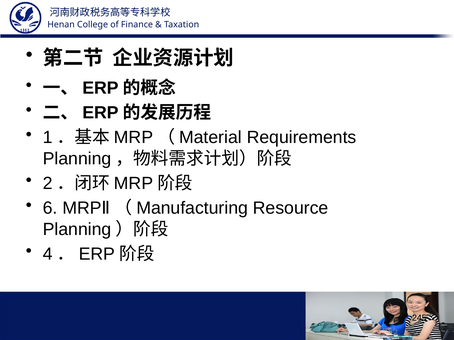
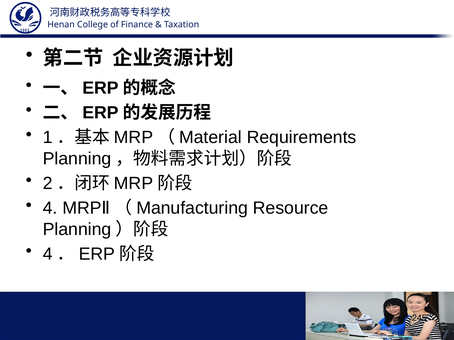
6 at (50, 208): 6 -> 4
